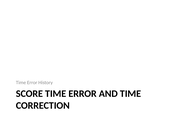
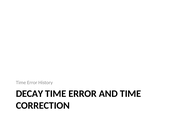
SCORE: SCORE -> DECAY
